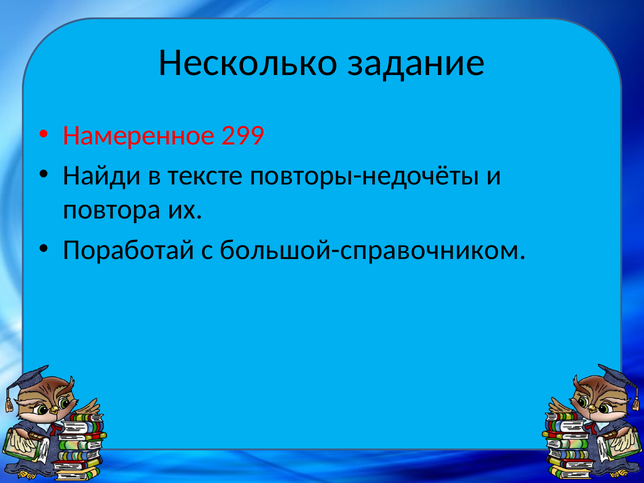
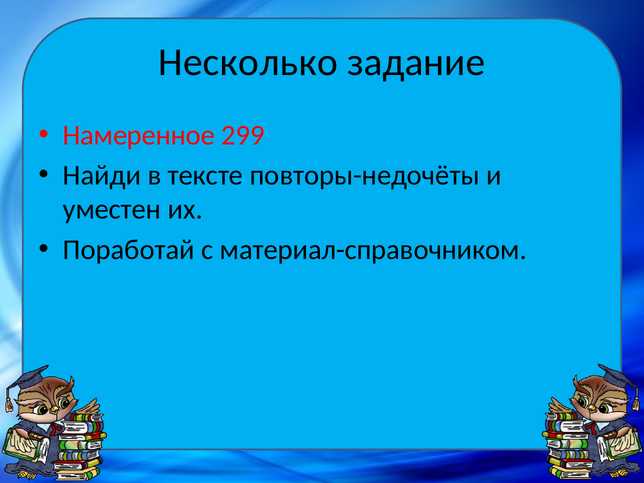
повтора: повтора -> уместен
большой-справочником: большой-справочником -> материал-справочником
